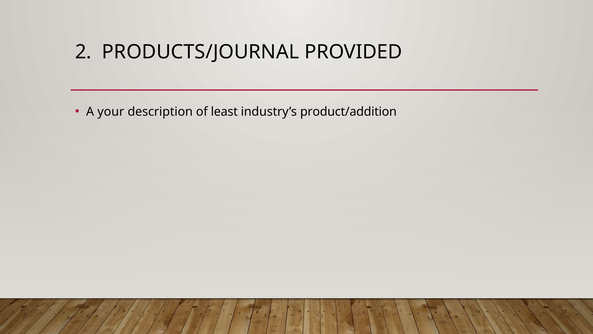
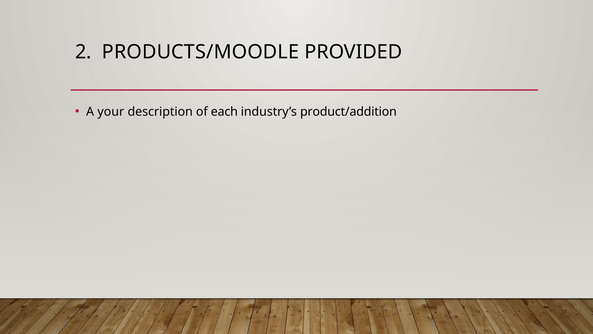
PRODUCTS/JOURNAL: PRODUCTS/JOURNAL -> PRODUCTS/MOODLE
least: least -> each
